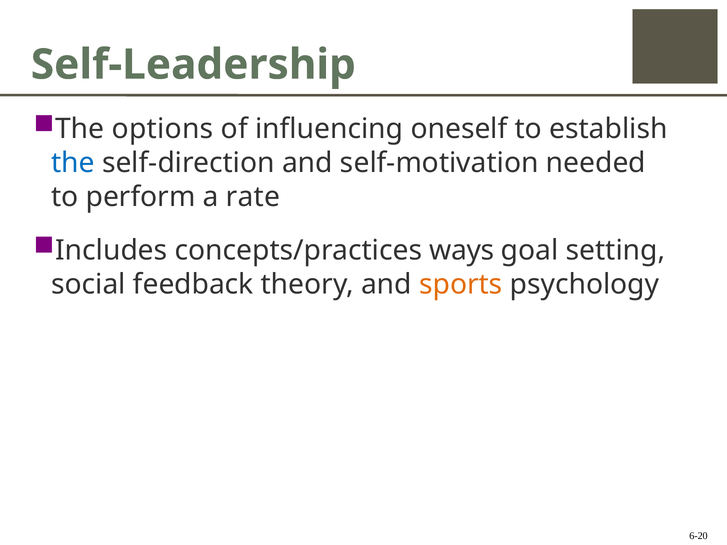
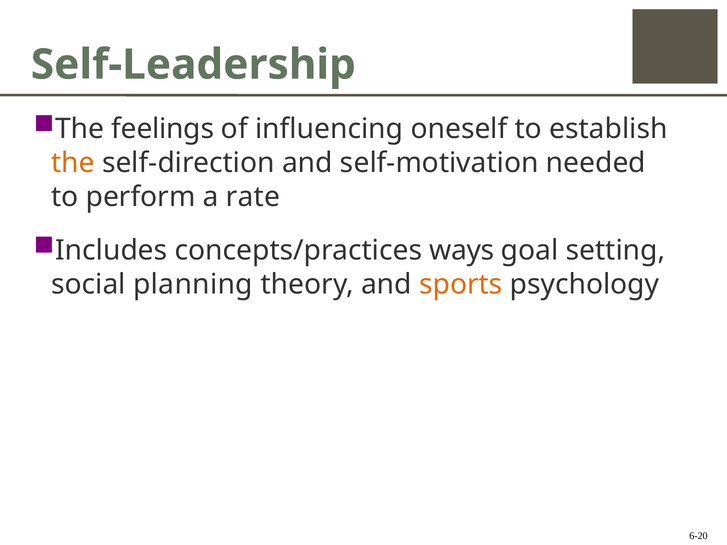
options: options -> feelings
the at (73, 163) colour: blue -> orange
feedback: feedback -> planning
